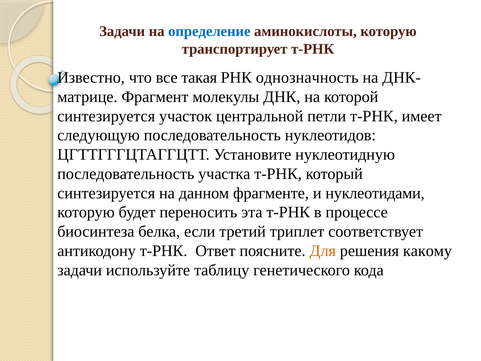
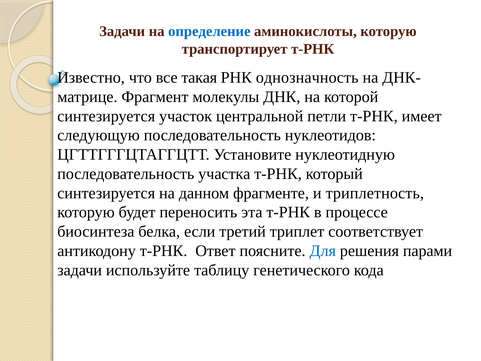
нуклеотидами: нуклеотидами -> триплетность
Для colour: orange -> blue
какому: какому -> парами
